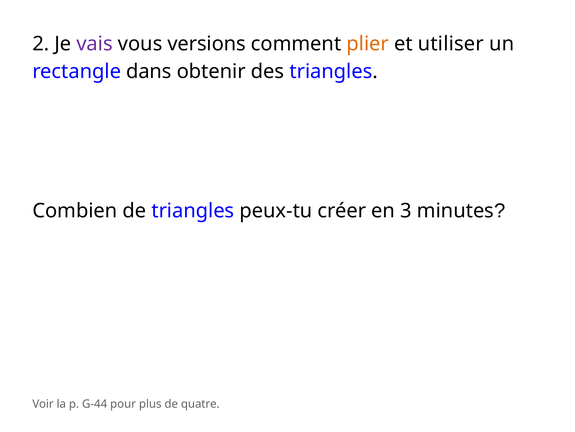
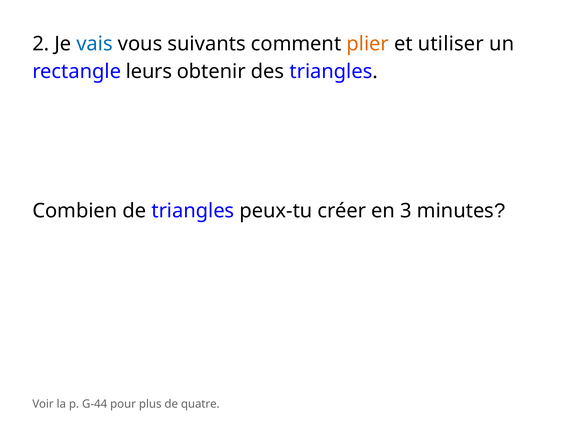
vais colour: purple -> blue
versions: versions -> suivants
dans: dans -> leurs
